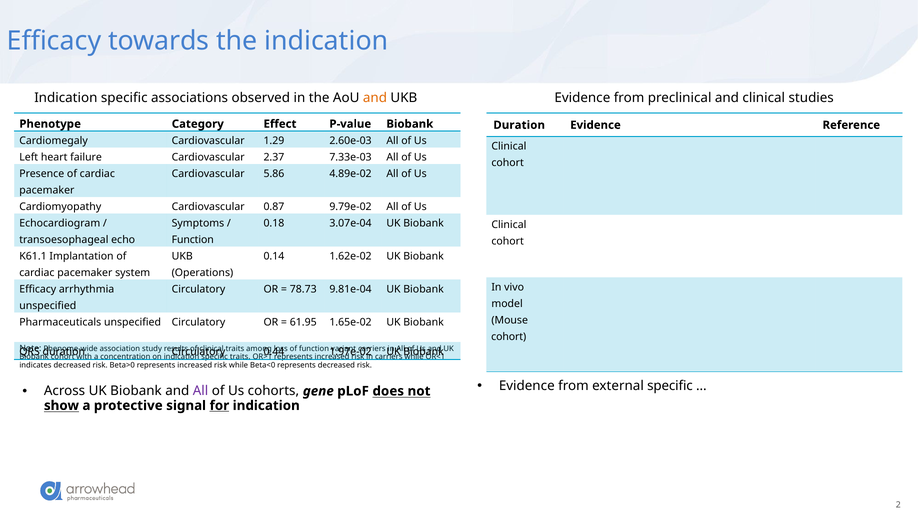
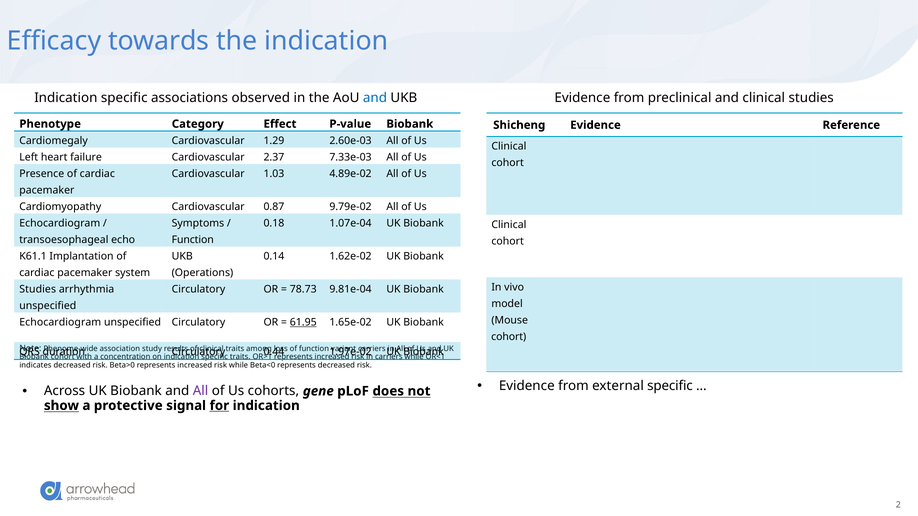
and at (375, 98) colour: orange -> blue
Duration at (519, 125): Duration -> Shicheng
5.86: 5.86 -> 1.03
3.07e-04: 3.07e-04 -> 1.07e-04
Efficacy at (38, 290): Efficacy -> Studies
Pharmaceuticals at (60, 323): Pharmaceuticals -> Echocardiogram
61.95 underline: none -> present
